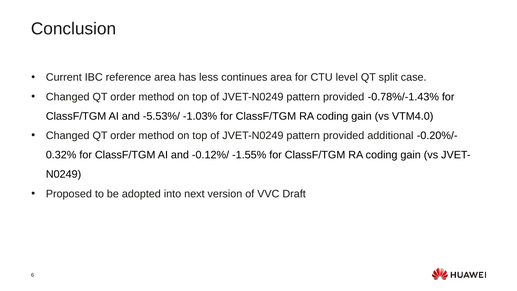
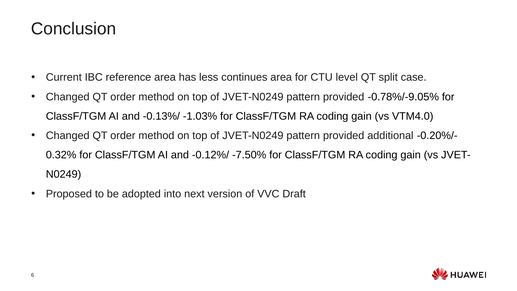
-0.78%/-1.43%: -0.78%/-1.43% -> -0.78%/-9.05%
-5.53%/: -5.53%/ -> -0.13%/
-1.55%: -1.55% -> -7.50%
